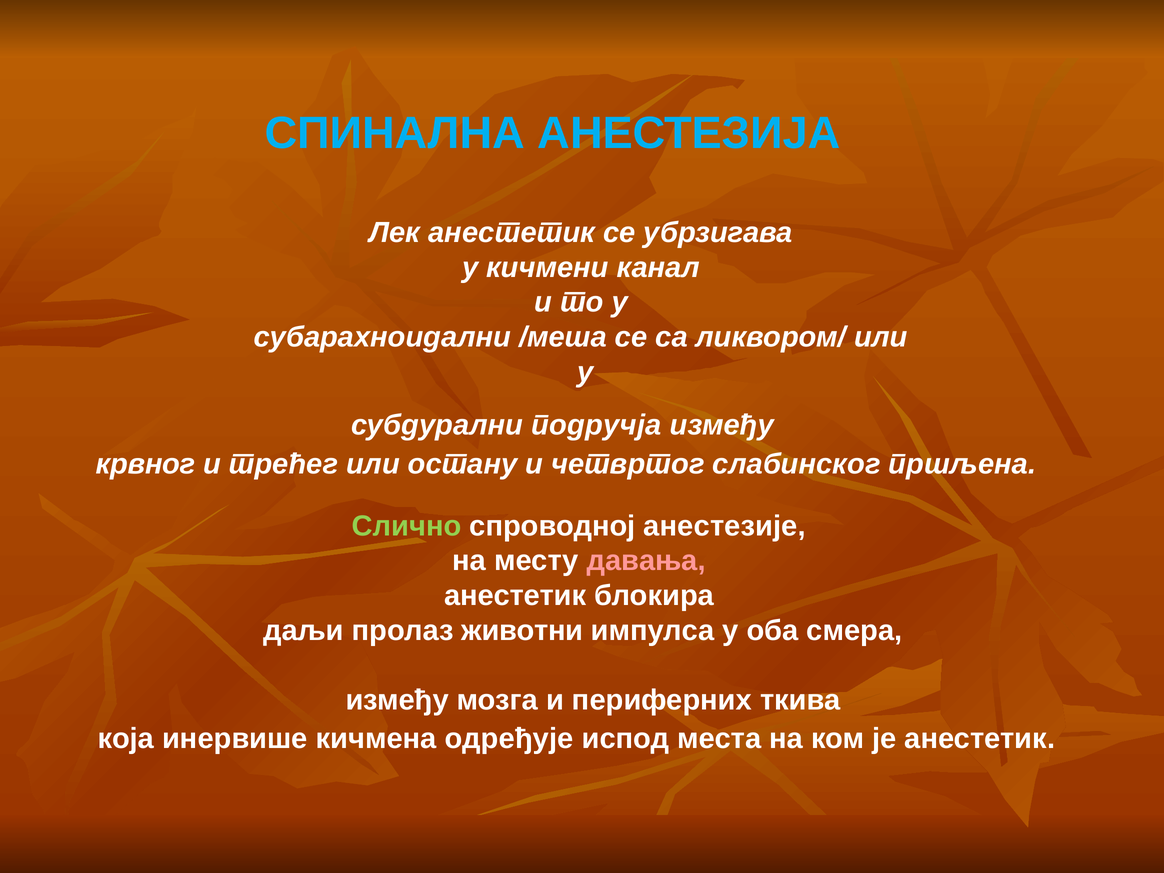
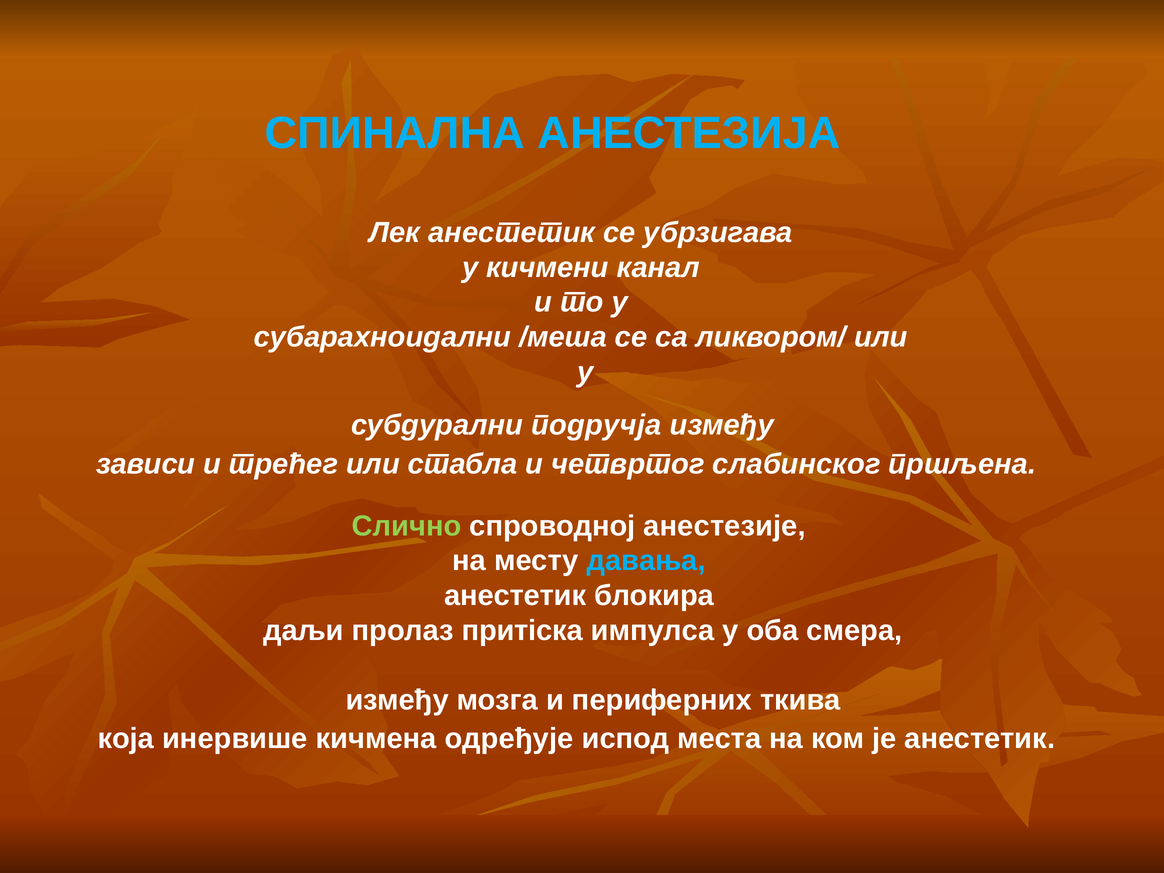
крвног: крвног -> зависи
остану: остану -> стабла
давања colour: pink -> light blue
животни: животни -> притiска
